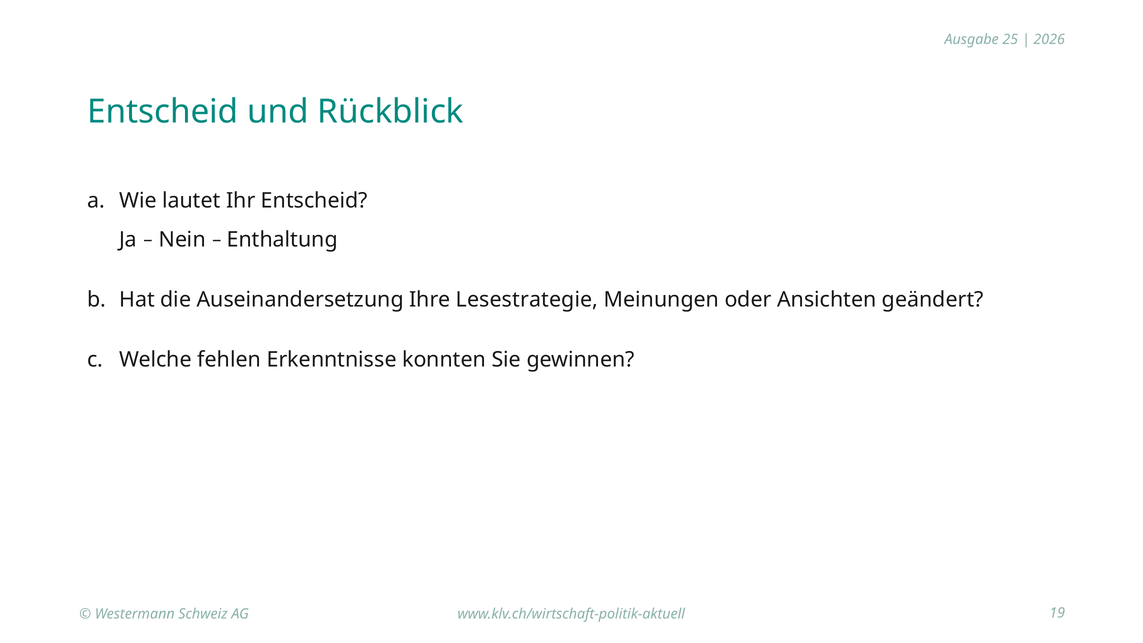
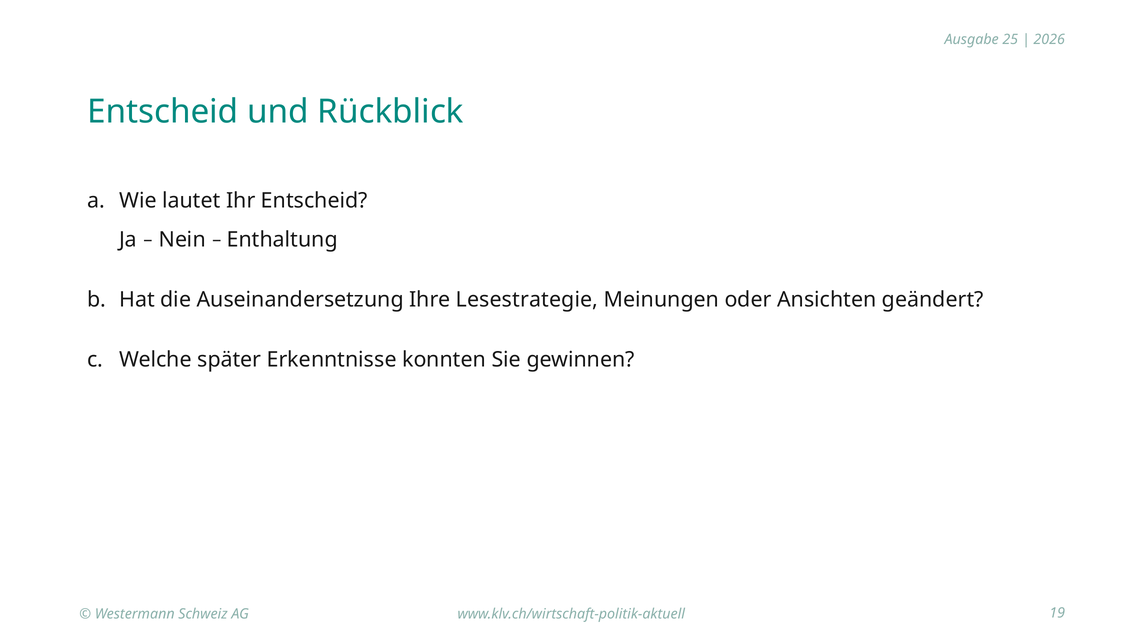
fehlen: fehlen -> später
